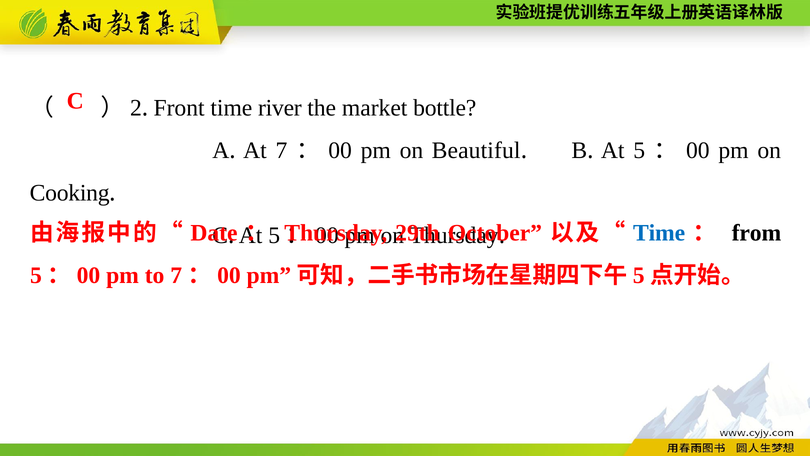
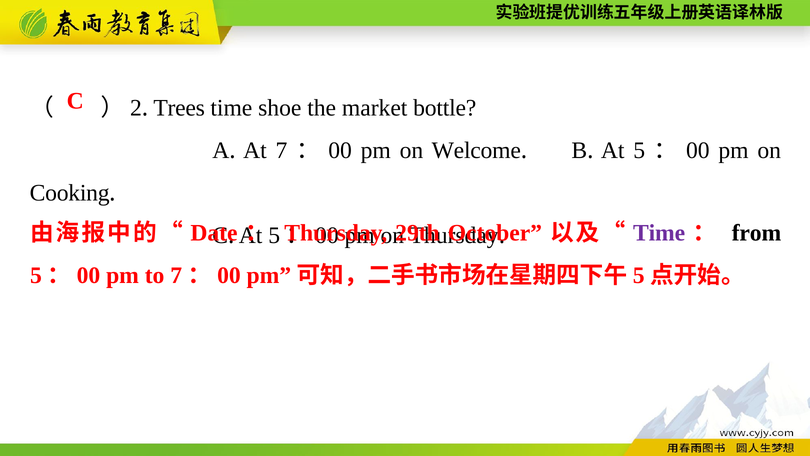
Front: Front -> Trees
river: river -> shoe
Beautiful: Beautiful -> Welcome
Time at (659, 233) colour: blue -> purple
